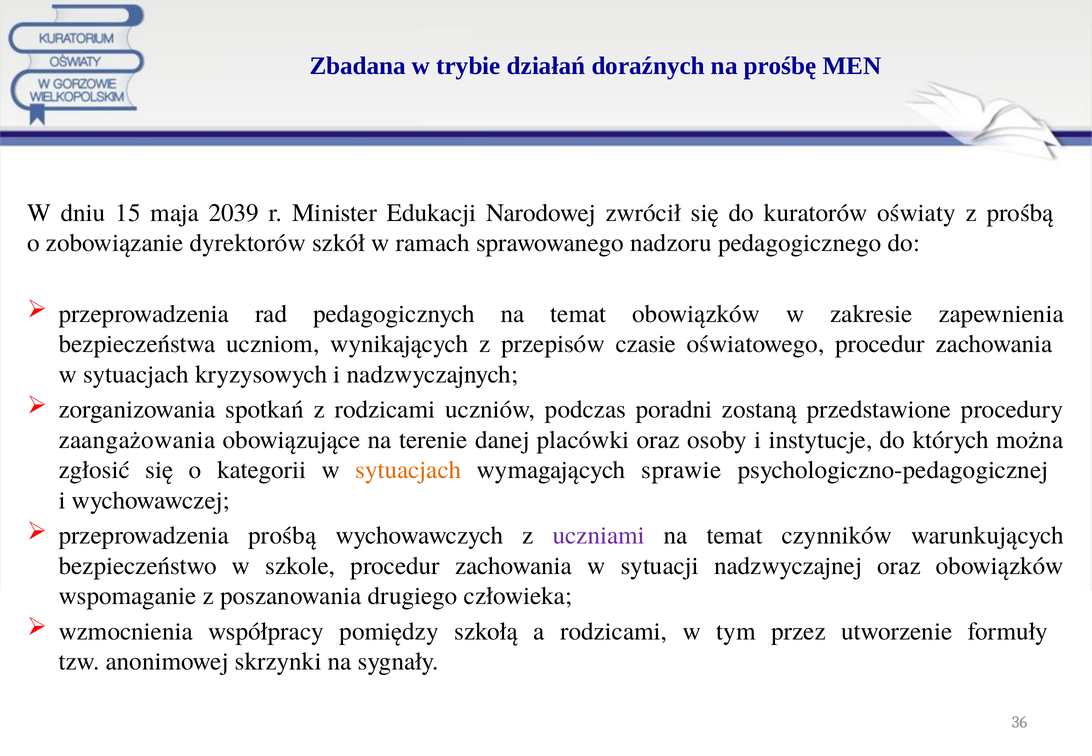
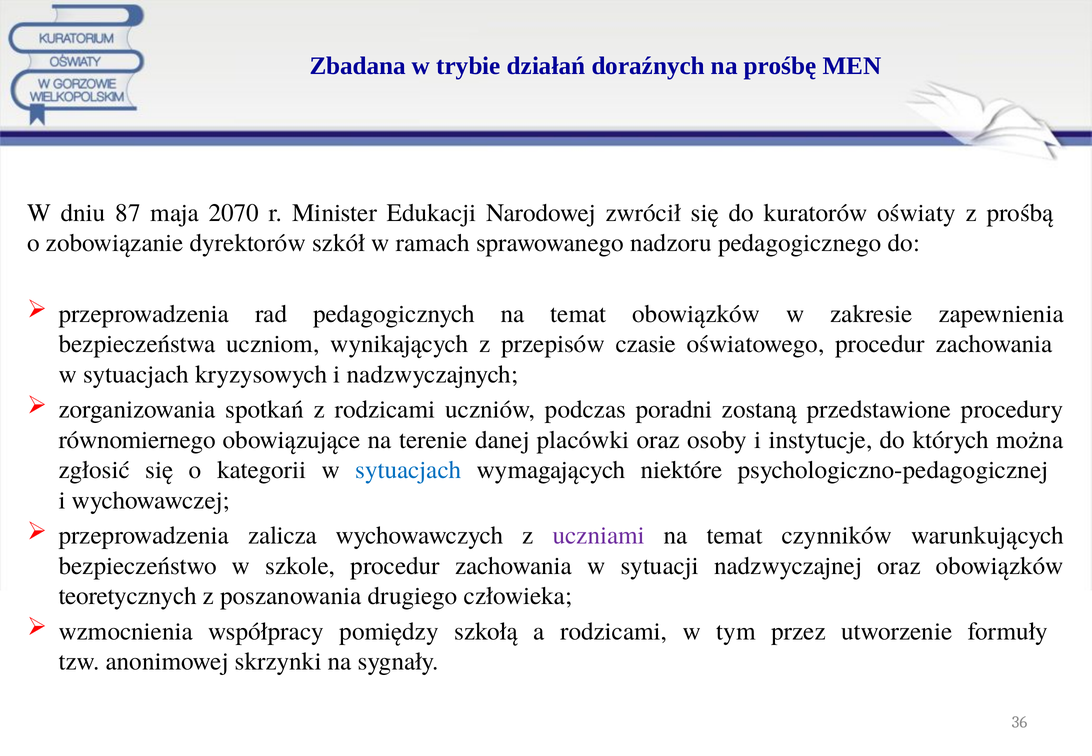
15: 15 -> 87
2039: 2039 -> 2070
zaangażowania: zaangażowania -> równomiernego
sytuacjach at (408, 470) colour: orange -> blue
sprawie: sprawie -> niektóre
przeprowadzenia prośbą: prośbą -> zalicza
wspomaganie: wspomaganie -> teoretycznych
